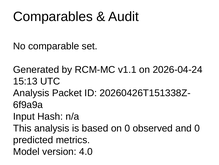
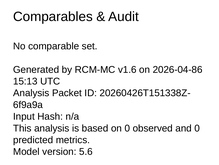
v1.1: v1.1 -> v1.6
2026-04-24: 2026-04-24 -> 2026-04-86
4.0: 4.0 -> 5.6
